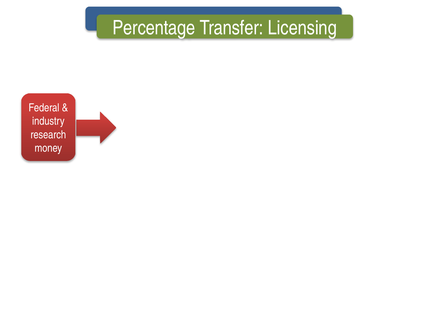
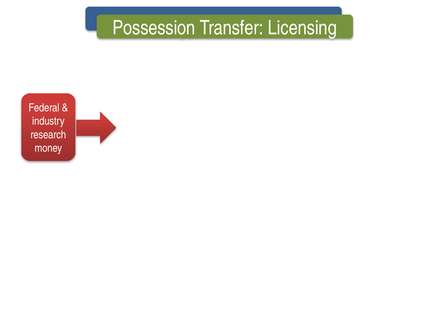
Percentage: Percentage -> Possession
